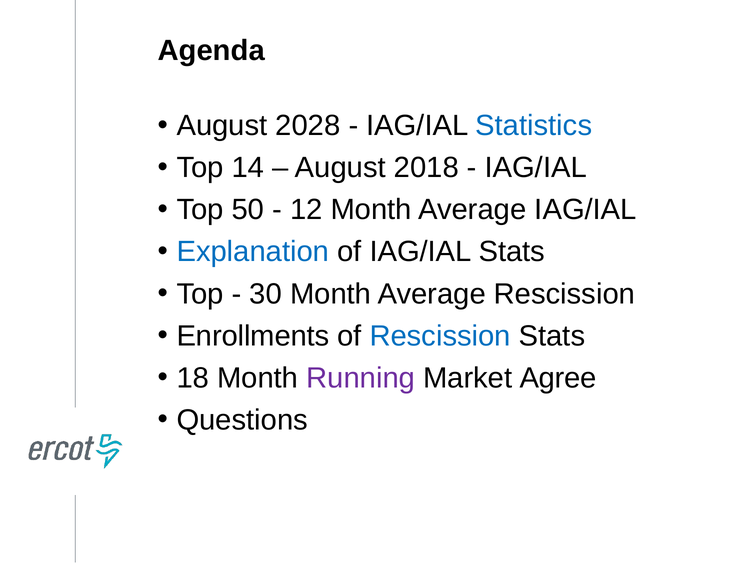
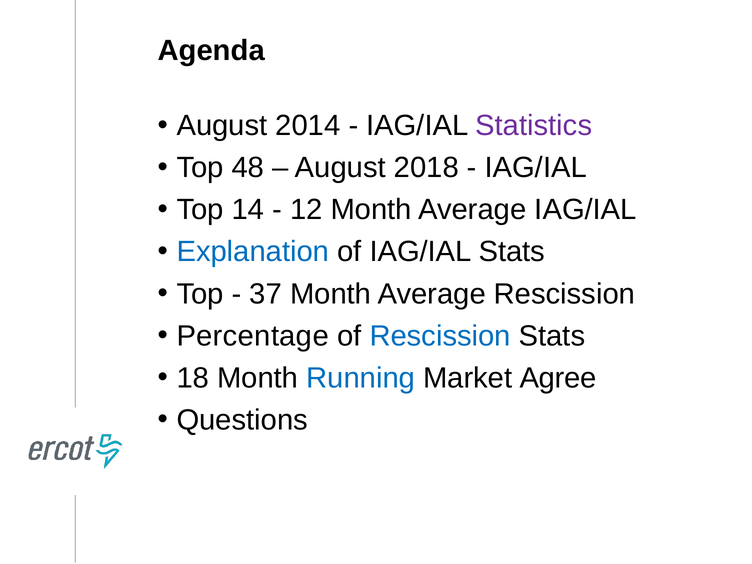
2028: 2028 -> 2014
Statistics colour: blue -> purple
14: 14 -> 48
50: 50 -> 14
30: 30 -> 37
Enrollments: Enrollments -> Percentage
Running colour: purple -> blue
